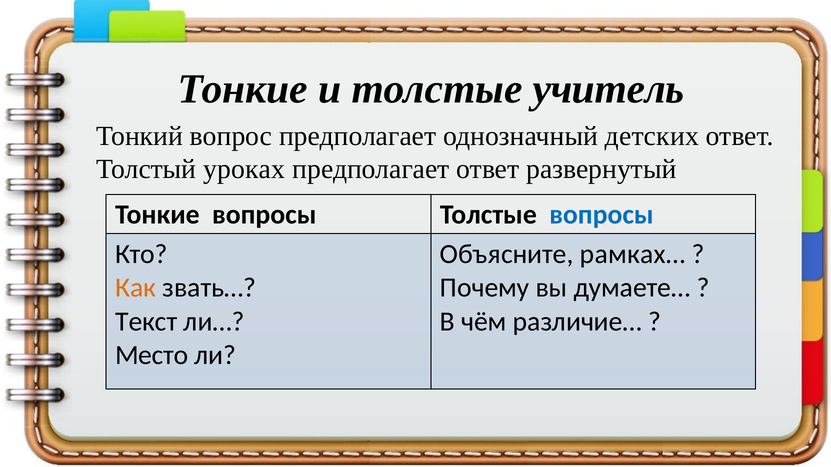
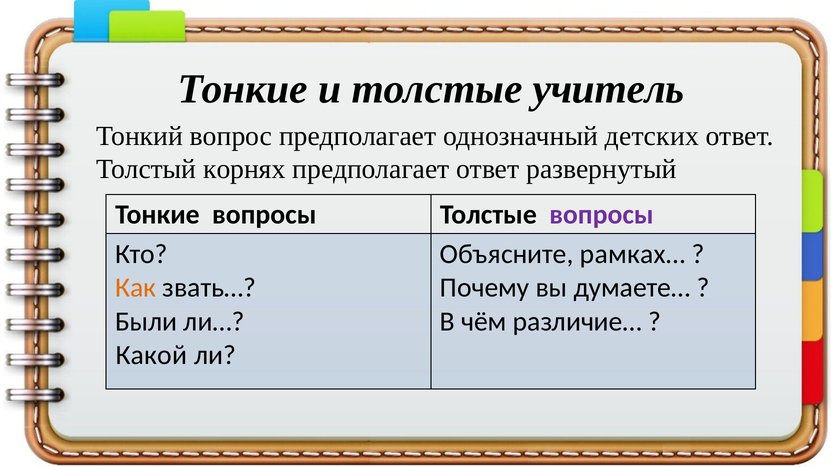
уроках: уроках -> корнях
вопросы at (601, 215) colour: blue -> purple
Текст: Текст -> Были
Место: Место -> Какой
